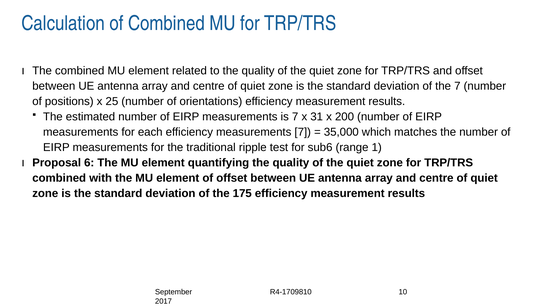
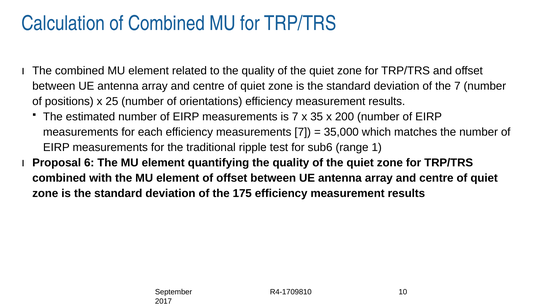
31: 31 -> 35
